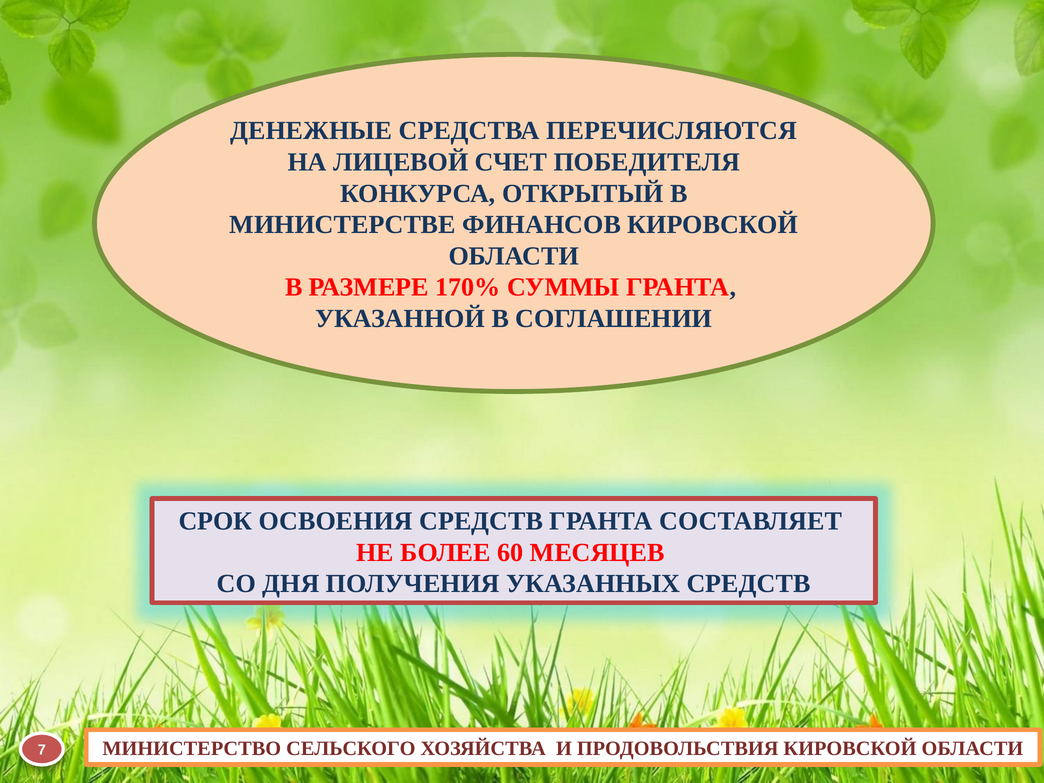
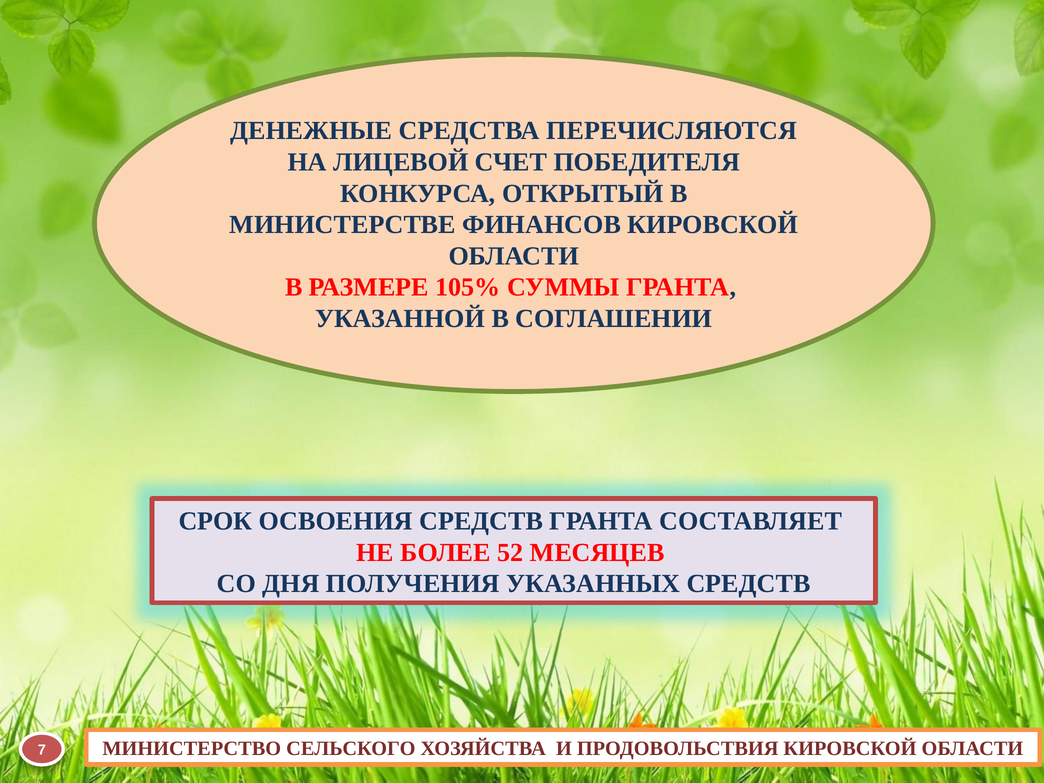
170%: 170% -> 105%
60: 60 -> 52
